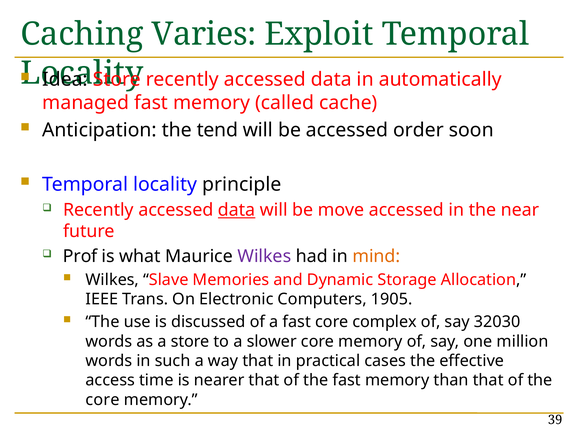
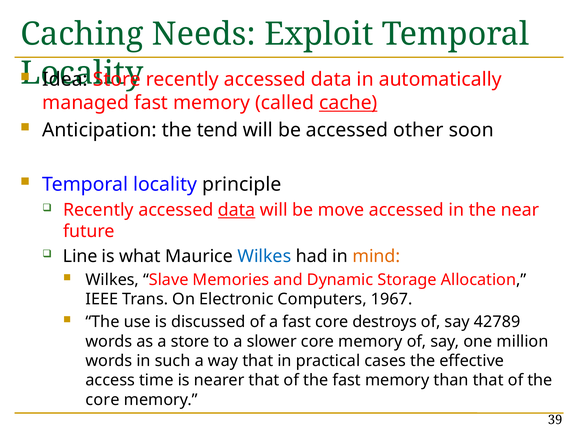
Varies: Varies -> Needs
cache underline: none -> present
order: order -> other
Prof: Prof -> Line
Wilkes at (264, 256) colour: purple -> blue
1905: 1905 -> 1967
complex: complex -> destroys
32030: 32030 -> 42789
